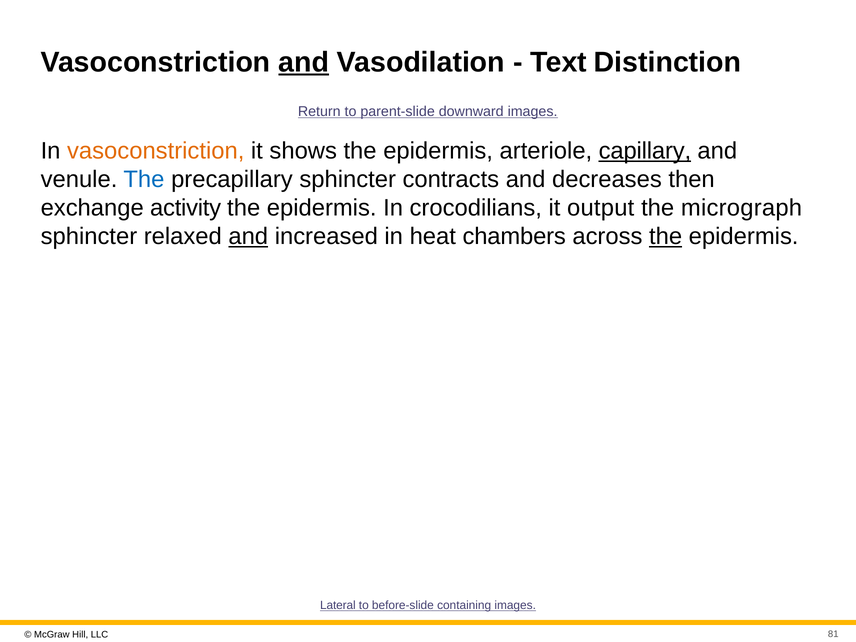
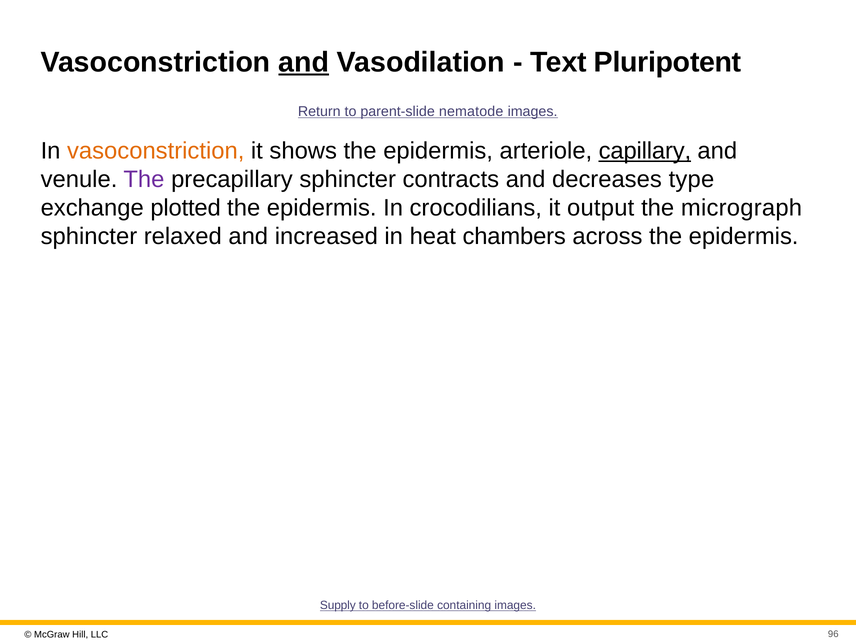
Distinction: Distinction -> Pluripotent
downward: downward -> nematode
The at (144, 180) colour: blue -> purple
then: then -> type
activity: activity -> plotted
and at (248, 237) underline: present -> none
the at (666, 237) underline: present -> none
Lateral: Lateral -> Supply
81: 81 -> 96
